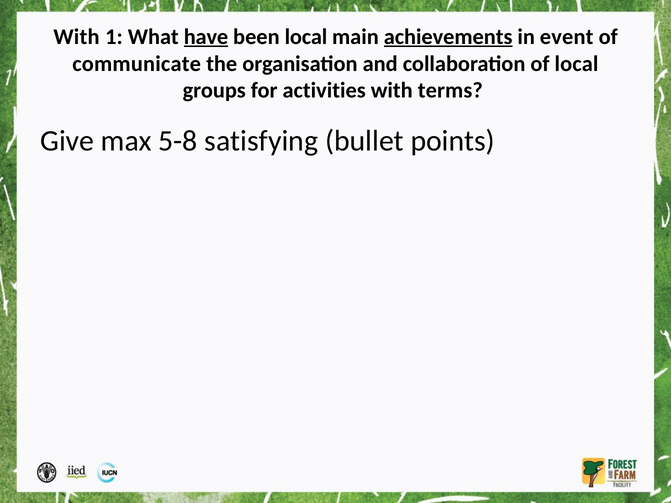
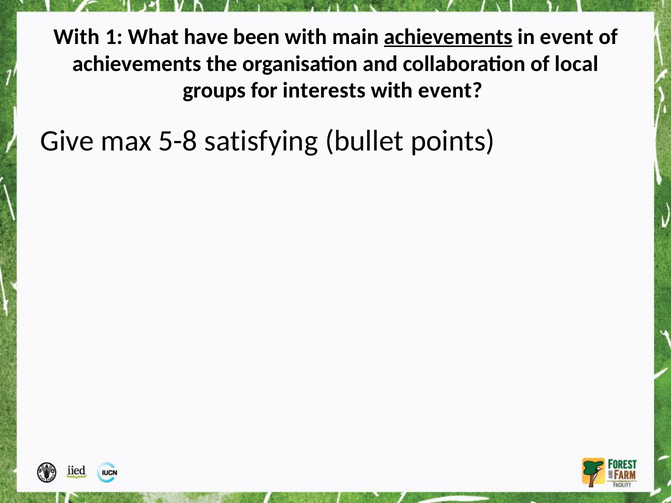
have underline: present -> none
been local: local -> with
communicate at (137, 64): communicate -> achievements
activities: activities -> interests
with terms: terms -> event
